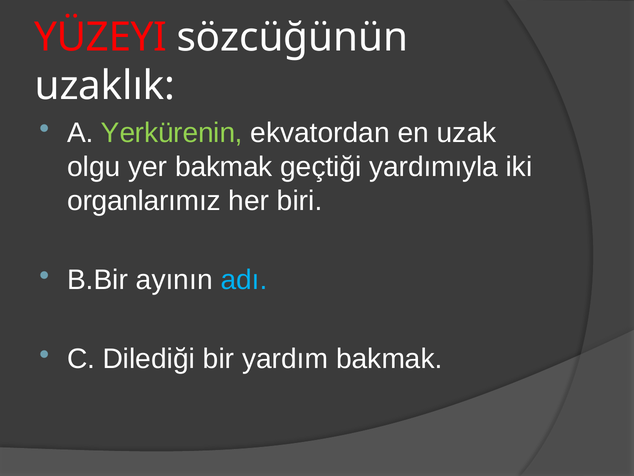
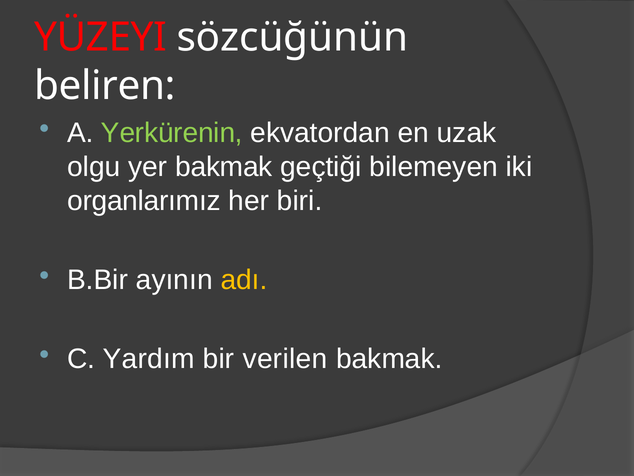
uzaklık: uzaklık -> beliren
yardımıyla: yardımıyla -> bilemeyen
adı colour: light blue -> yellow
Dilediği: Dilediği -> Yardım
yardım: yardım -> verilen
